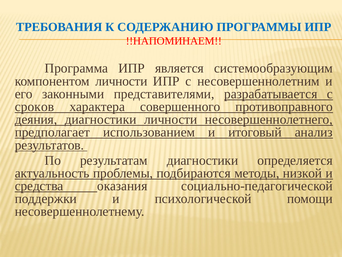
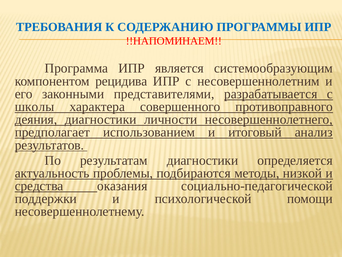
компонентом личности: личности -> рецидива
сроков: сроков -> школы
